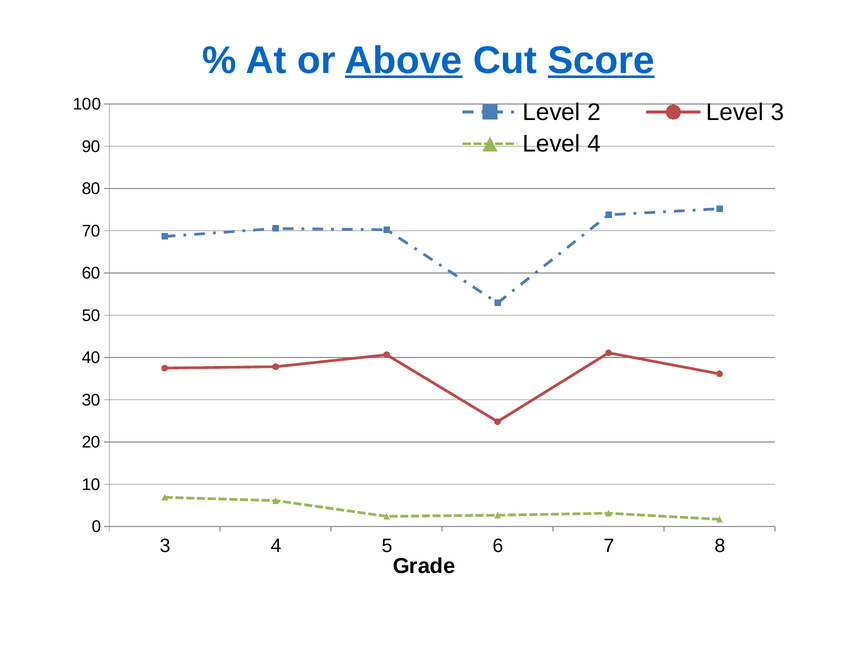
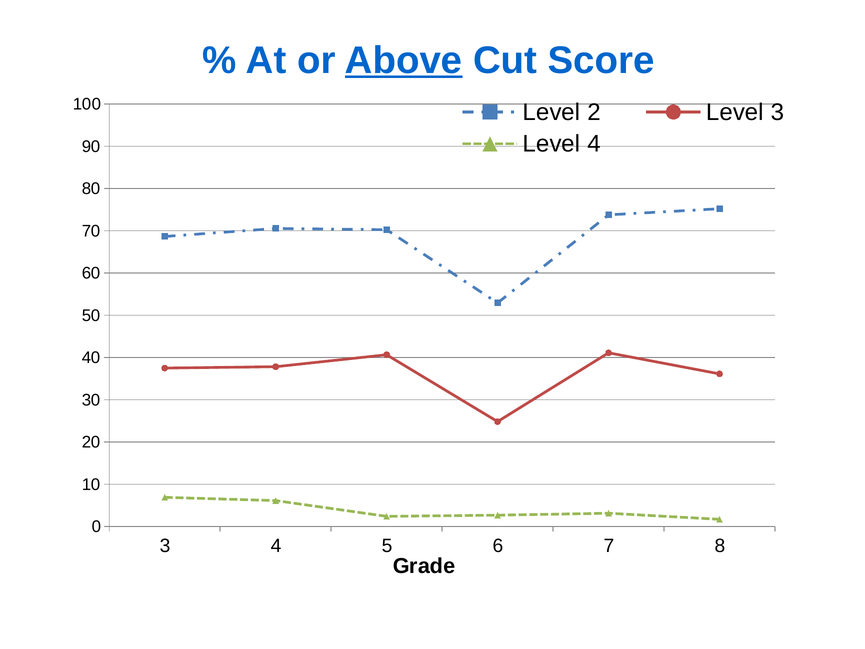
Score underline: present -> none
